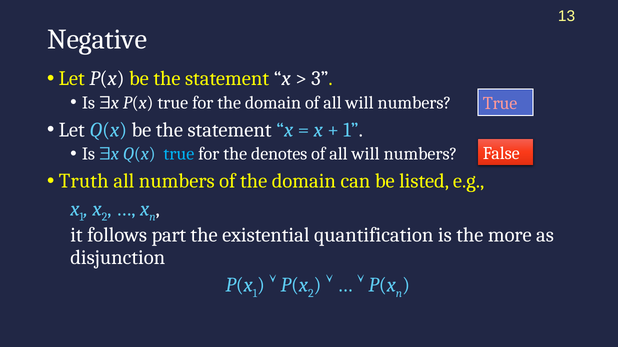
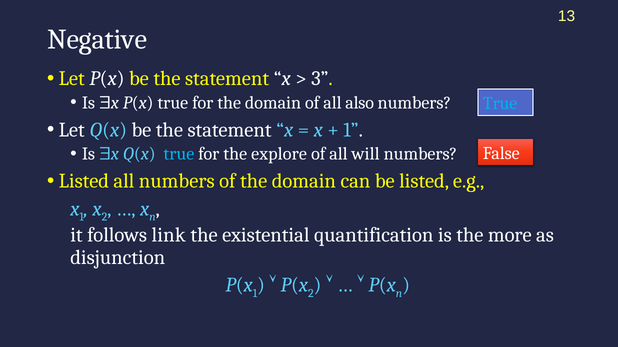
domain of all will: will -> also
True at (500, 104) colour: pink -> light blue
denotes: denotes -> explore
Truth at (84, 182): Truth -> Listed
part: part -> link
